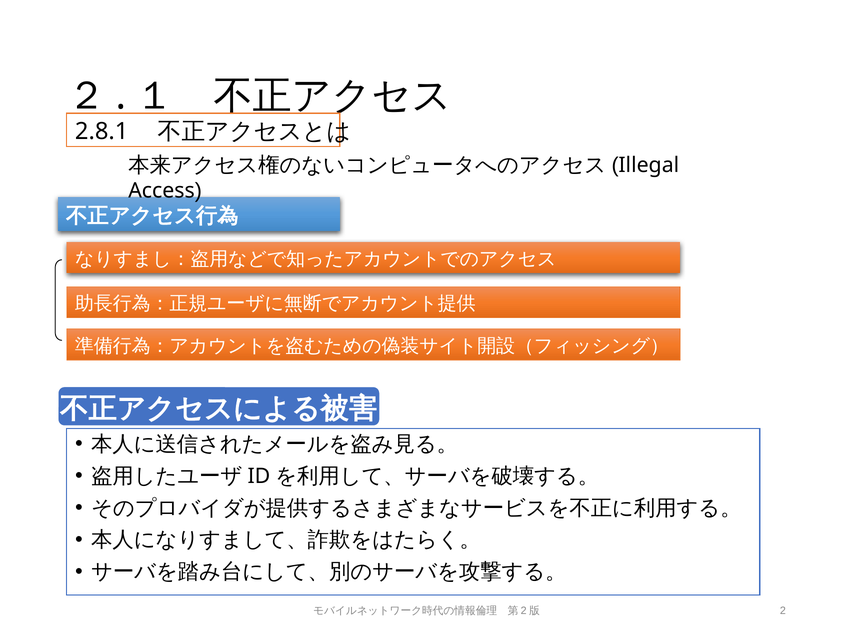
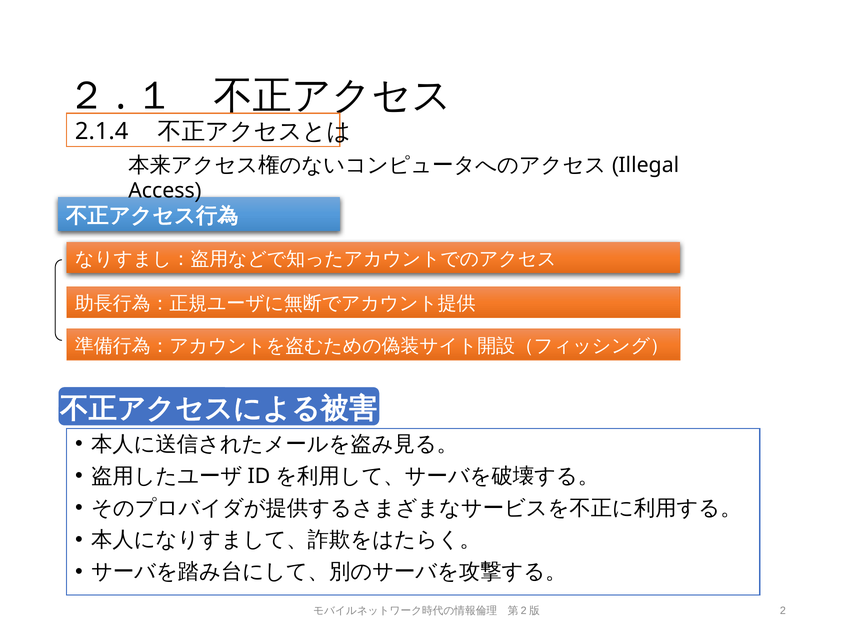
2.8.1: 2.8.1 -> 2.1.4
